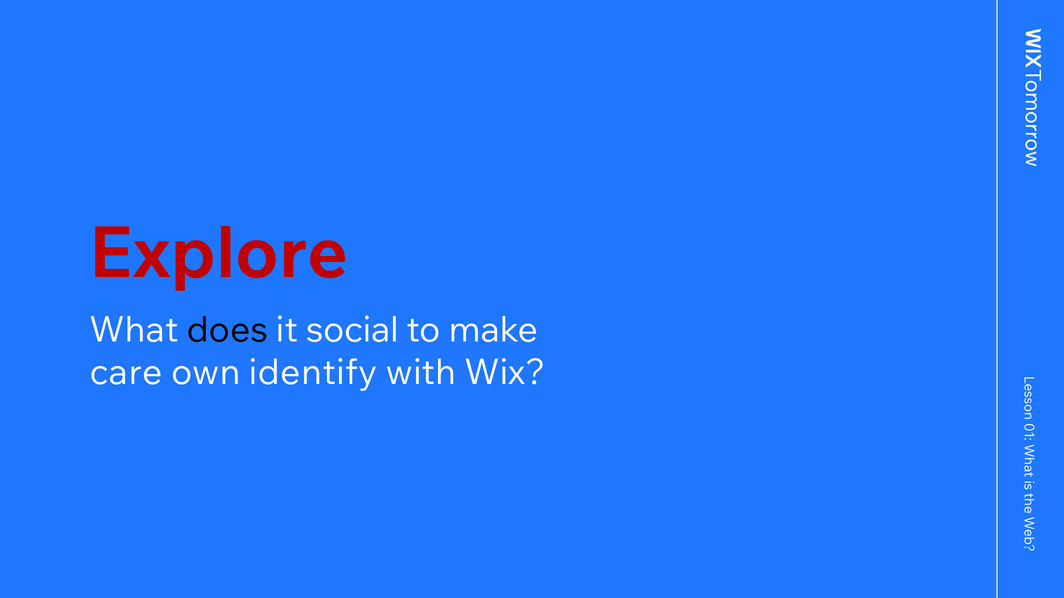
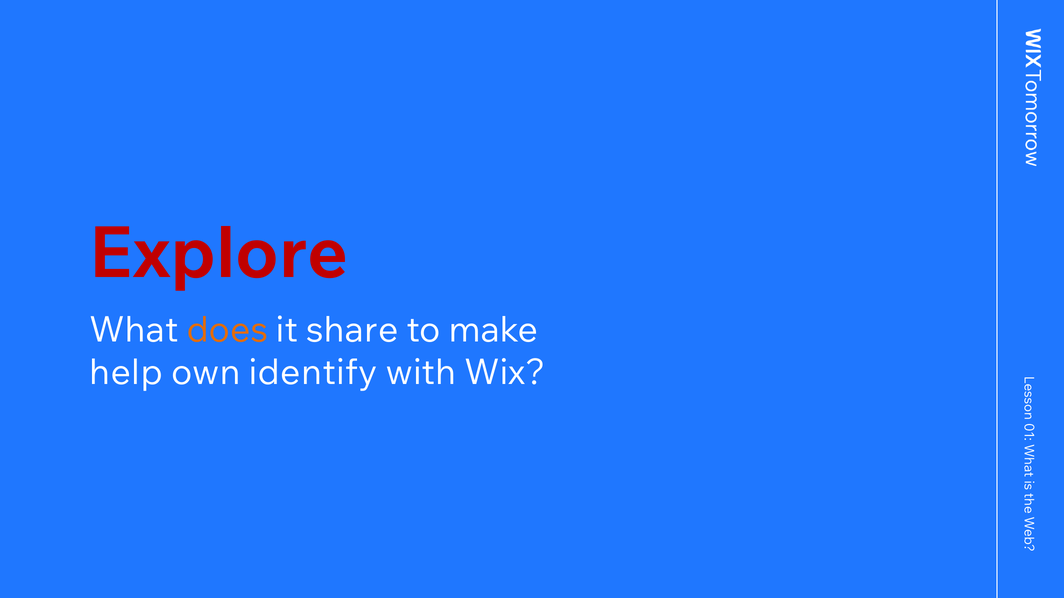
does colour: black -> orange
social: social -> share
care: care -> help
